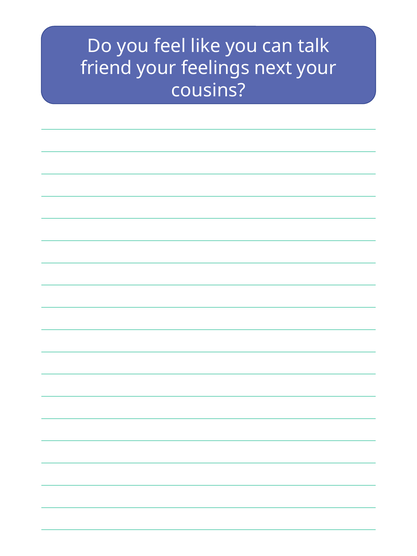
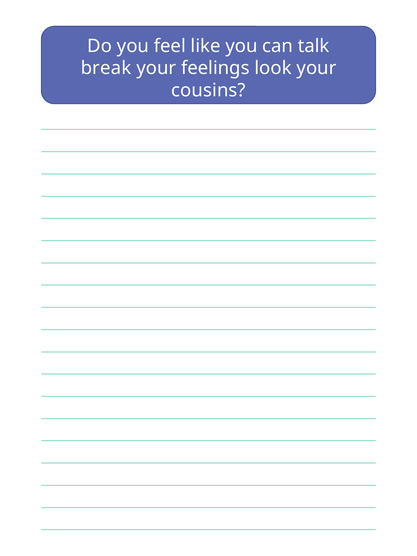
friend: friend -> break
next: next -> look
